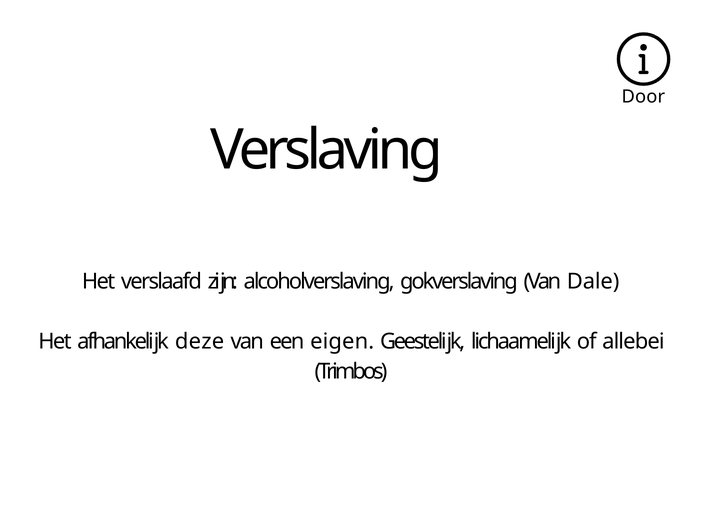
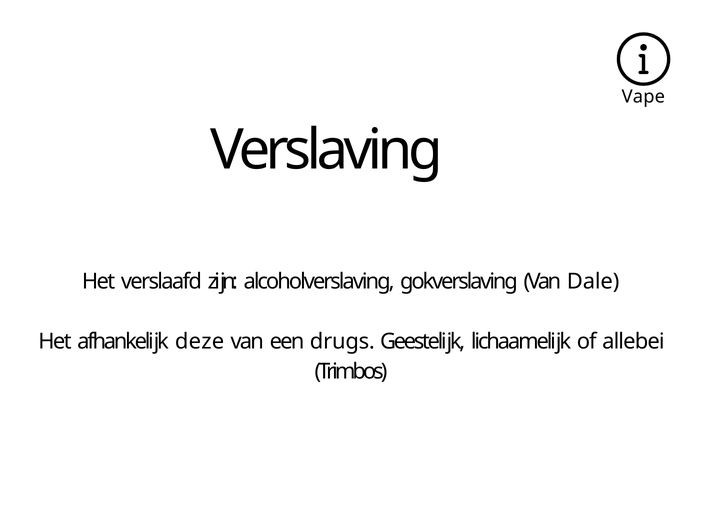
Door: Door -> Vape
eigen: eigen -> drugs
